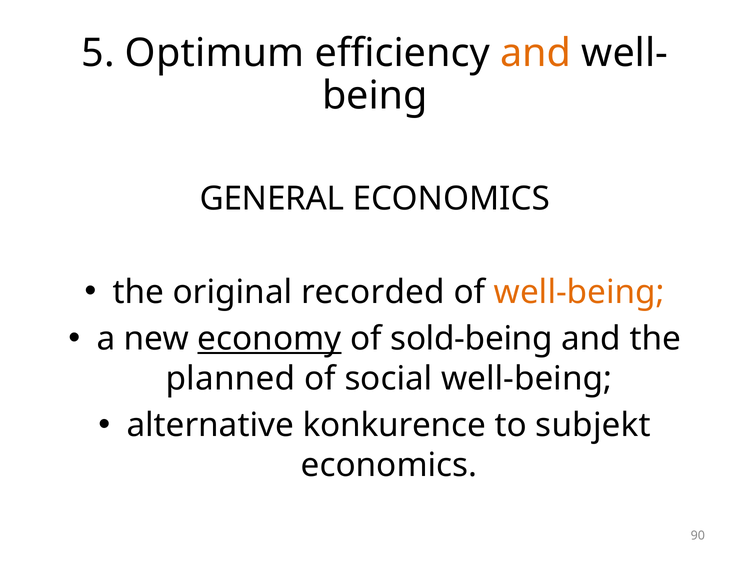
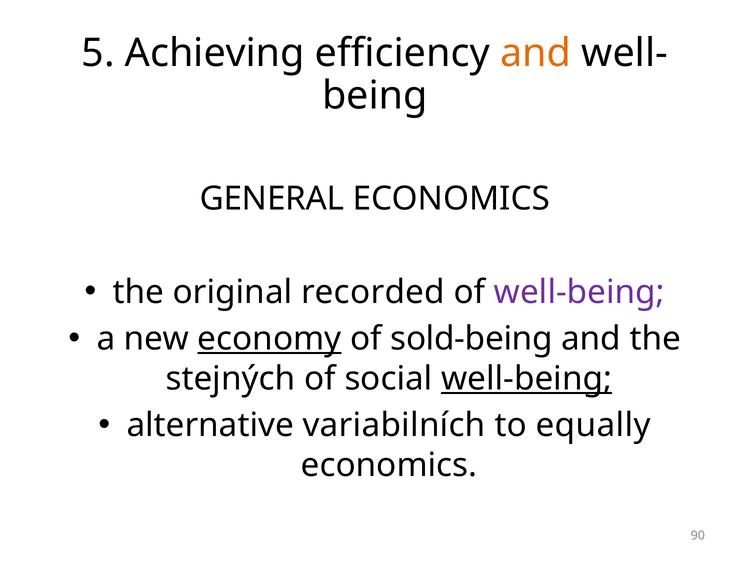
Optimum: Optimum -> Achieving
well-being at (579, 292) colour: orange -> purple
planned: planned -> stejných
well-being at (527, 379) underline: none -> present
konkurence: konkurence -> variabilních
subjekt: subjekt -> equally
